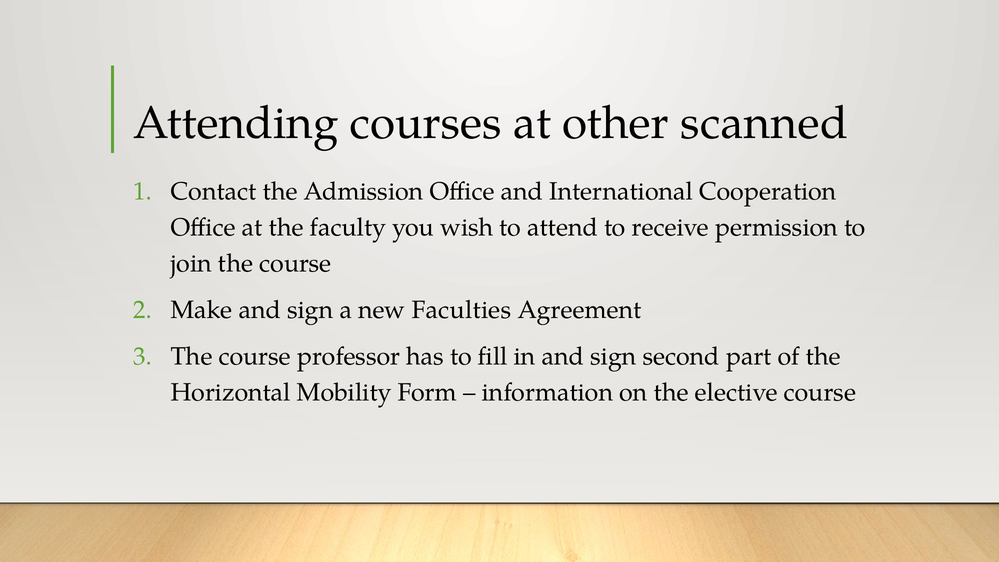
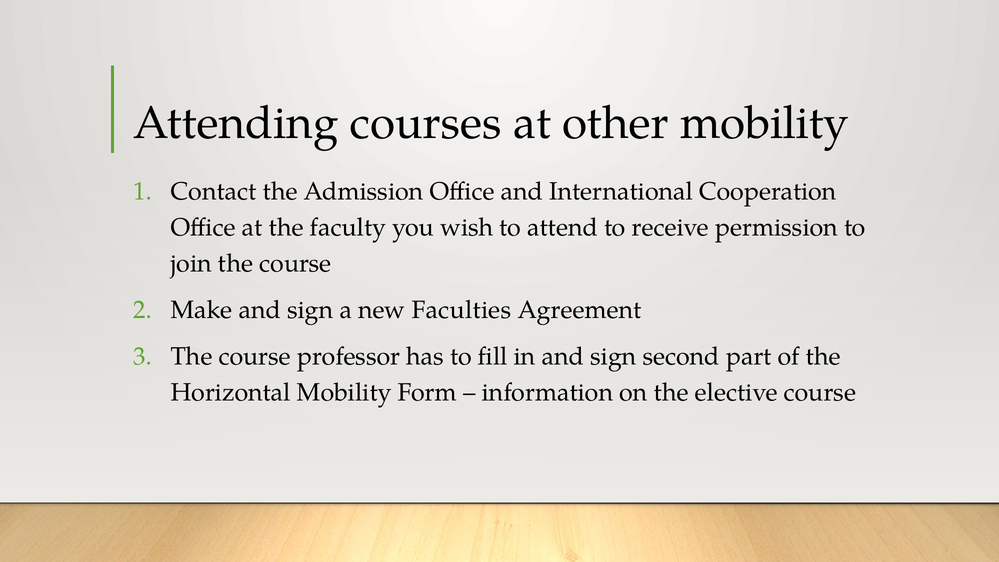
other scanned: scanned -> mobility
